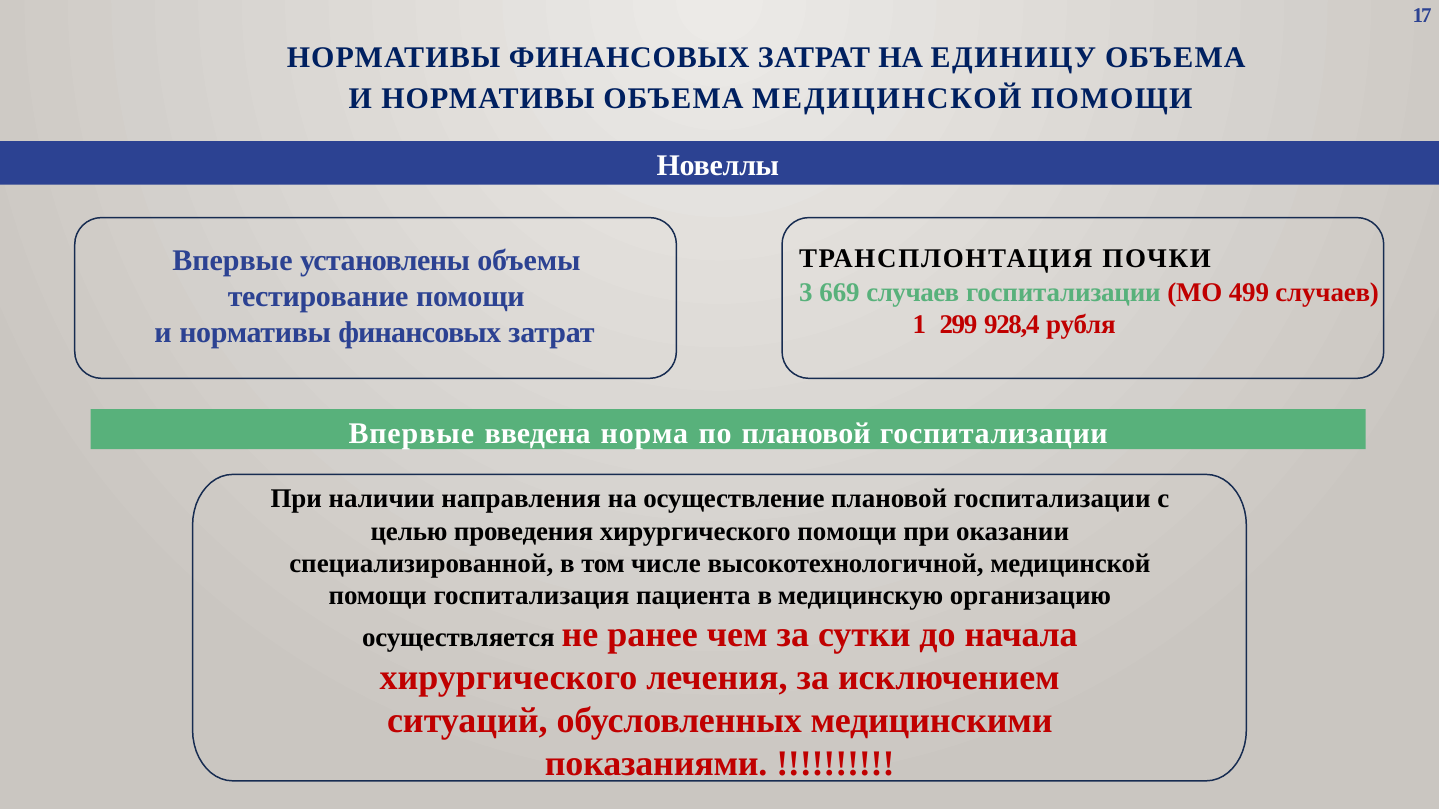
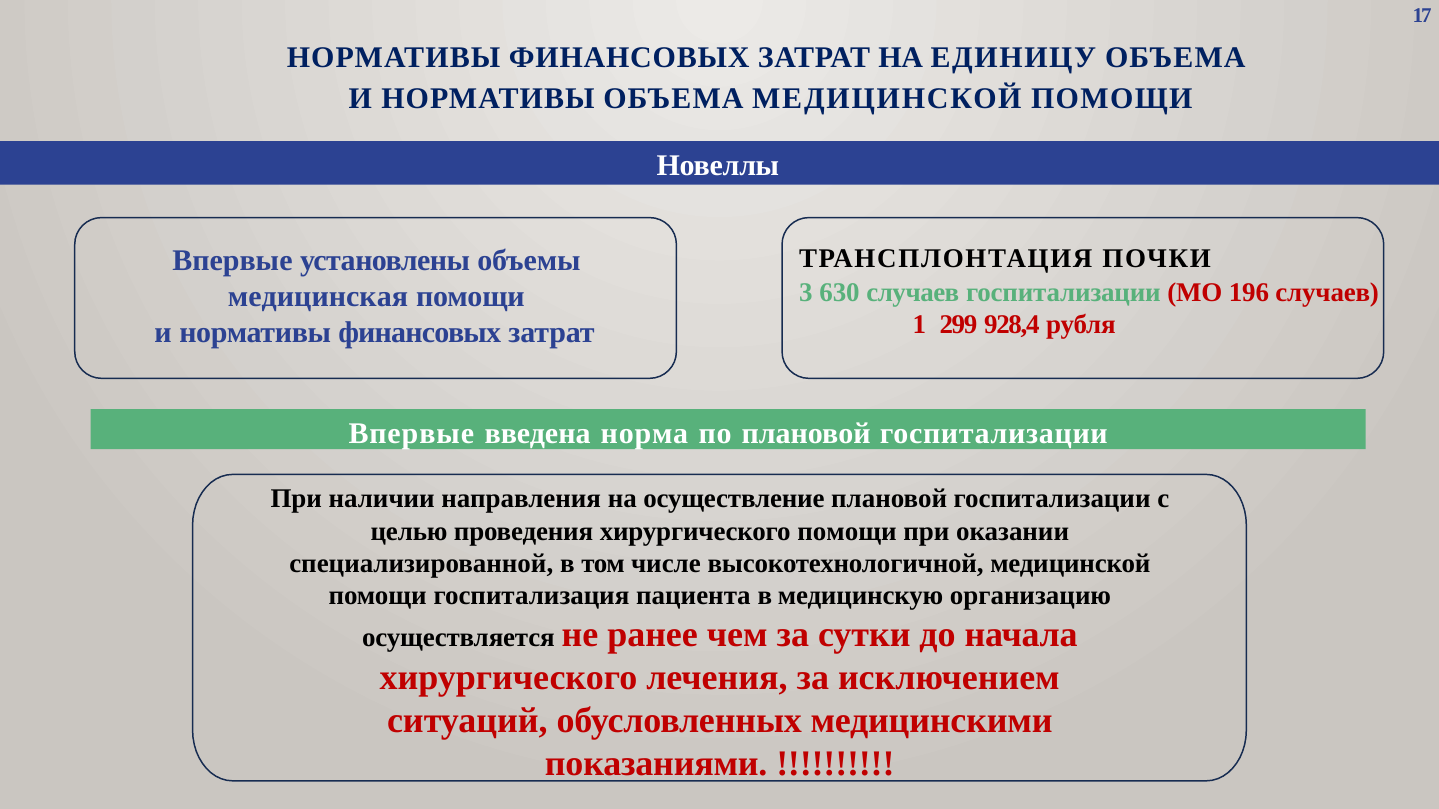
669: 669 -> 630
499: 499 -> 196
тестирование: тестирование -> медицинская
